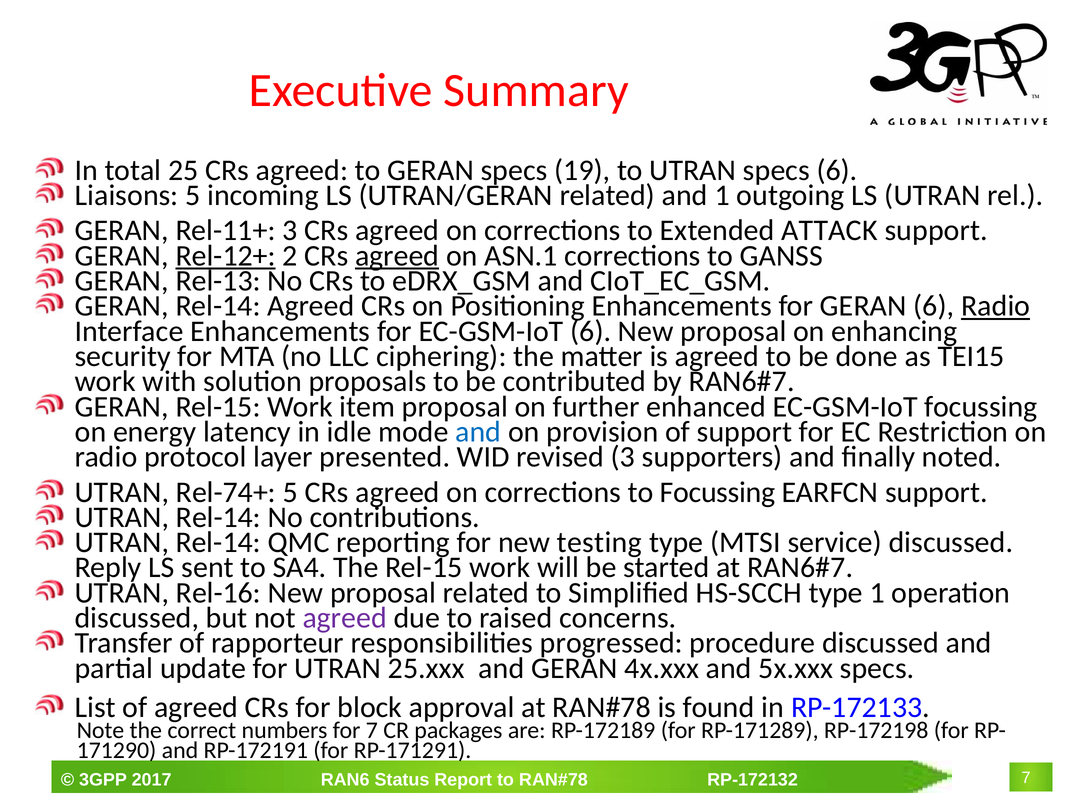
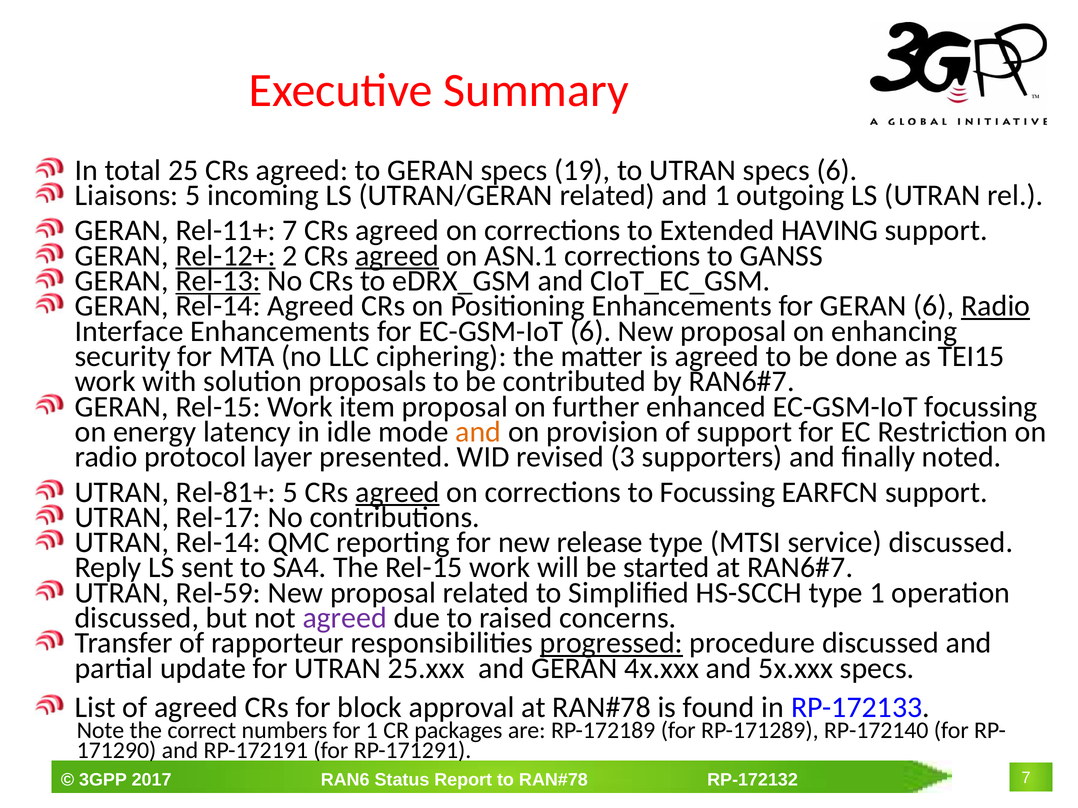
Rel-11+ 3: 3 -> 7
ATTACK: ATTACK -> HAVING
Rel-13 underline: none -> present
and at (478, 432) colour: blue -> orange
Rel-74+: Rel-74+ -> Rel-81+
agreed at (398, 492) underline: none -> present
Rel-14 at (218, 518): Rel-14 -> Rel-17
testing: testing -> release
Rel-16: Rel-16 -> Rel-59
progressed underline: none -> present
for 7: 7 -> 1
RP-172198: RP-172198 -> RP-172140
